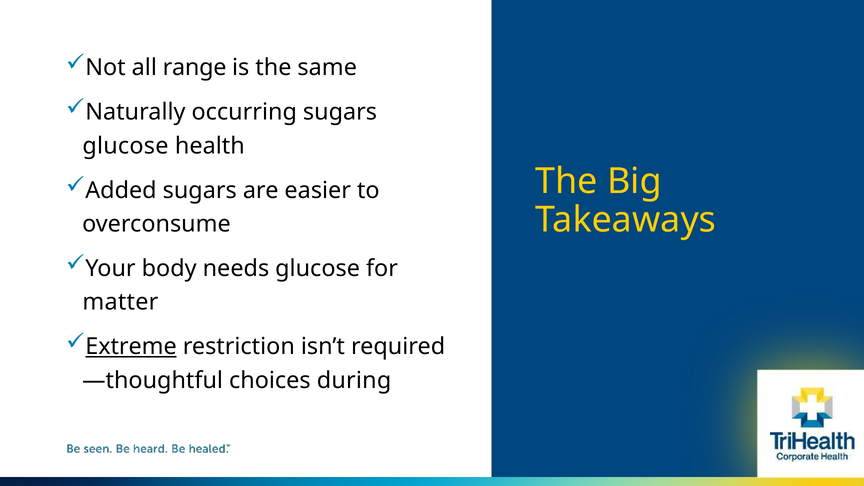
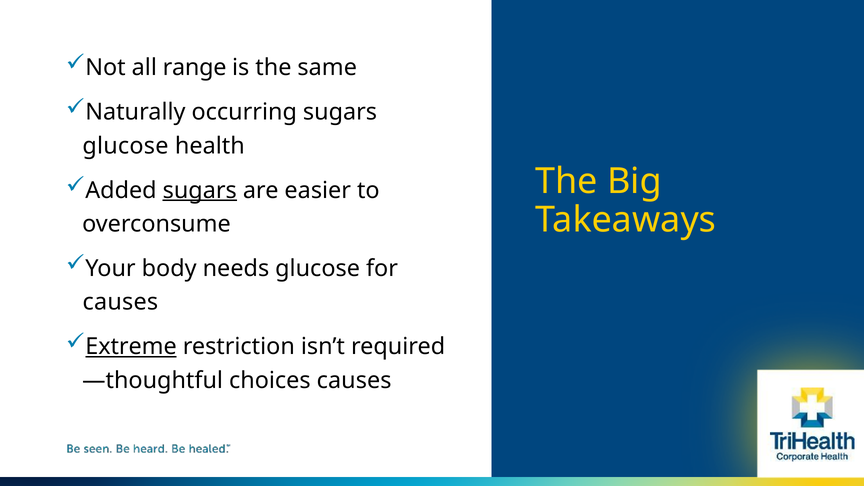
sugars at (200, 190) underline: none -> present
matter at (120, 302): matter -> causes
choices during: during -> causes
